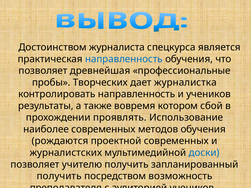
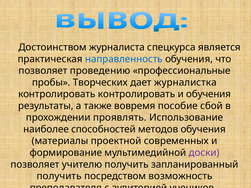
древнейшая: древнейшая -> проведению
контролировать направленность: направленность -> контролировать
и учеников: учеников -> обучения
котором: котором -> пособие
наиболее современных: современных -> способностей
рождаются: рождаются -> материалы
журналистских: журналистских -> формирование
доски colour: blue -> purple
